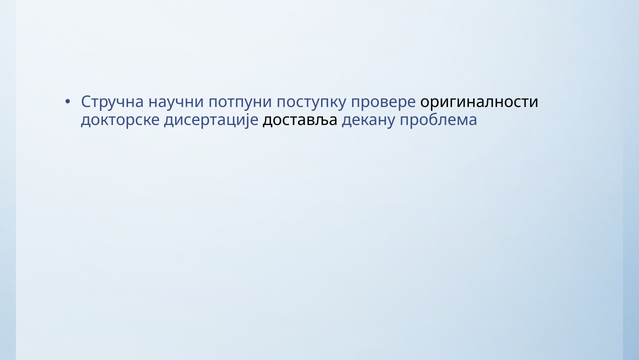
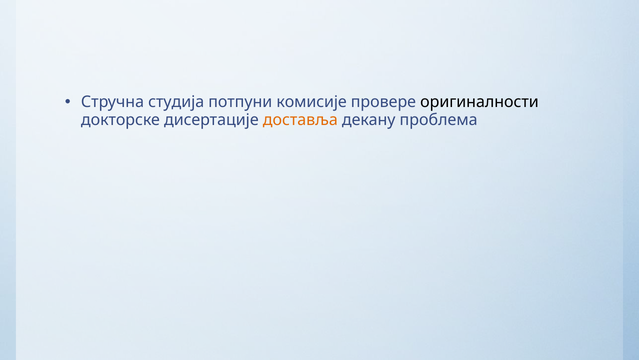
научни: научни -> студија
поступку: поступку -> комисије
доставља colour: black -> orange
